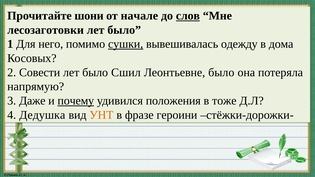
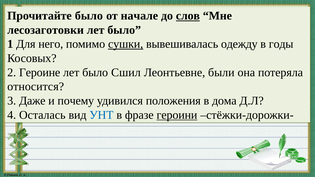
Прочитайте шони: шони -> было
дома: дома -> годы
Совести: Совести -> Героине
Леонтьевне было: было -> были
напрямую: напрямую -> относится
почему underline: present -> none
тоже: тоже -> дома
Дедушка: Дедушка -> Осталась
УНТ colour: orange -> blue
героини underline: none -> present
